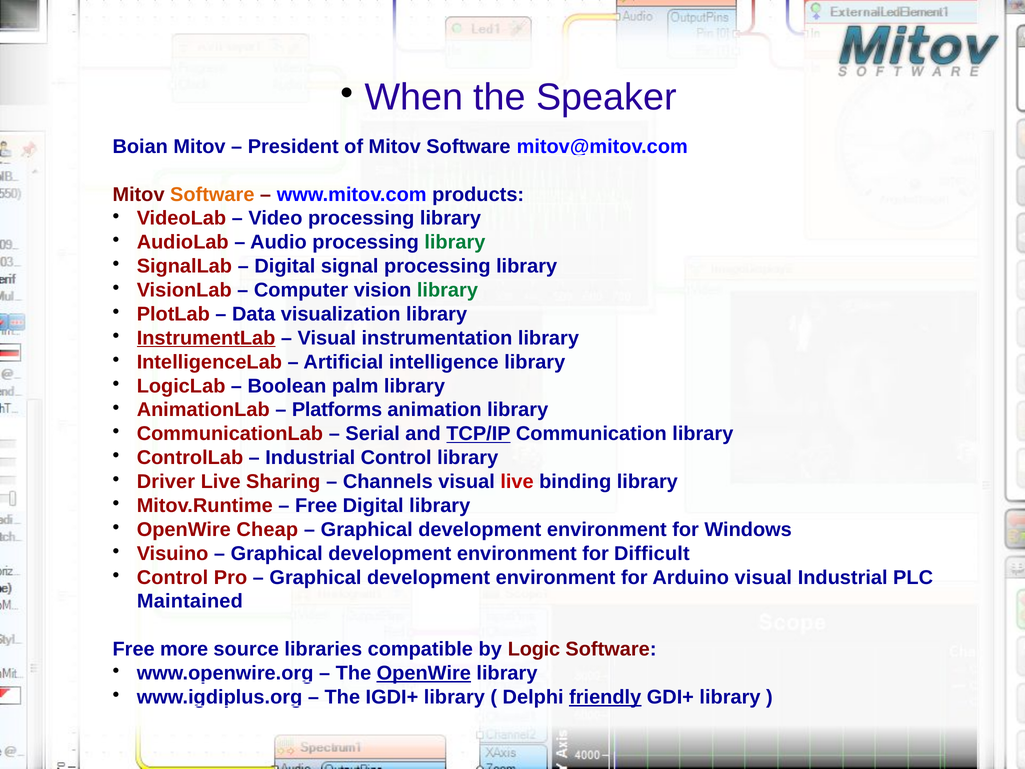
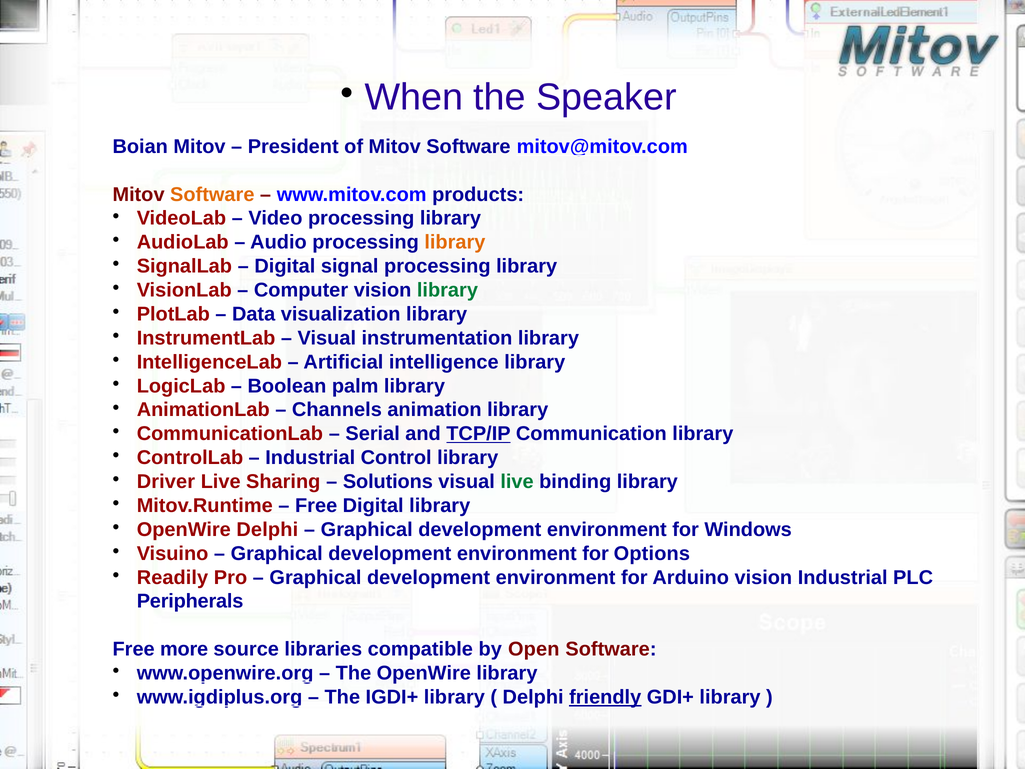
library at (455, 242) colour: green -> orange
InstrumentLab underline: present -> none
Platforms: Platforms -> Channels
Channels: Channels -> Solutions
live at (517, 482) colour: red -> green
OpenWire Cheap: Cheap -> Delphi
Difficult: Difficult -> Options
Control at (172, 577): Control -> Readily
Arduino visual: visual -> vision
Maintained: Maintained -> Peripherals
Logic: Logic -> Open
OpenWire at (424, 673) underline: present -> none
